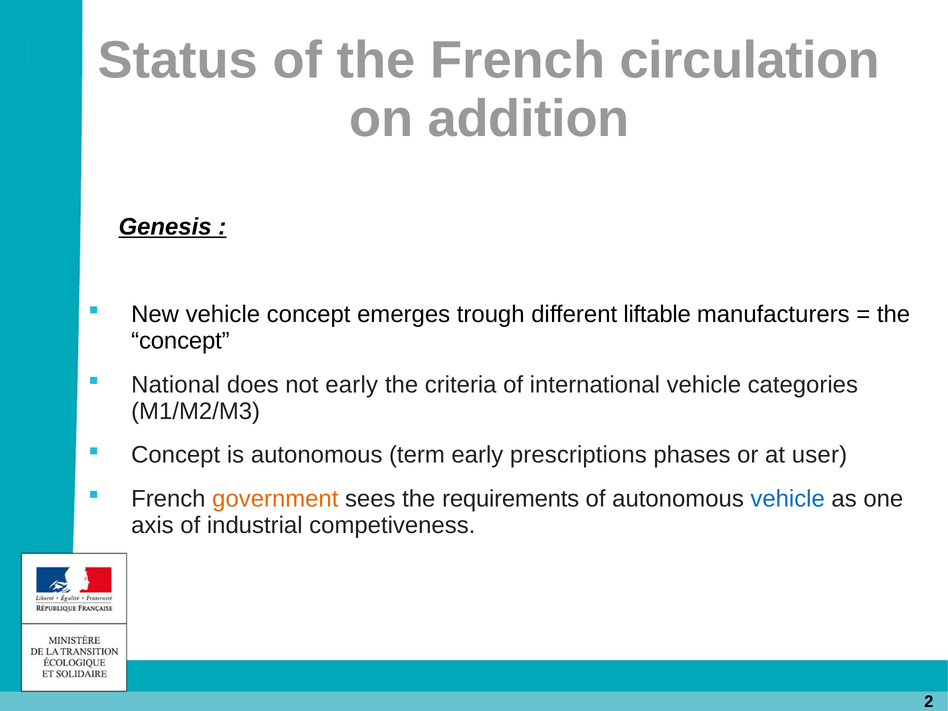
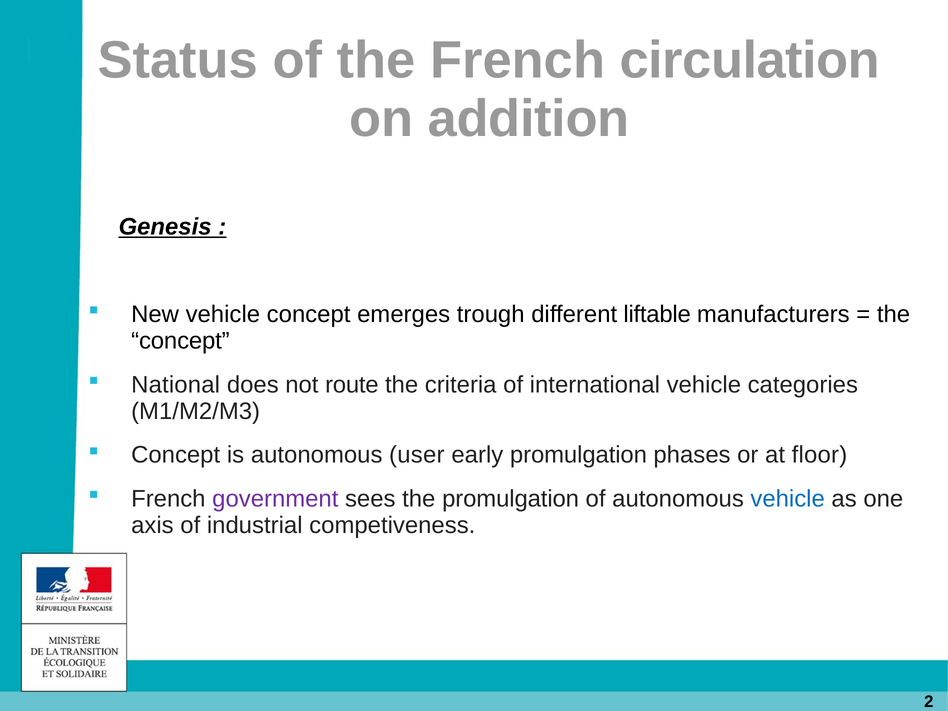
not early: early -> route
term: term -> user
early prescriptions: prescriptions -> promulgation
user: user -> floor
government colour: orange -> purple
the requirements: requirements -> promulgation
